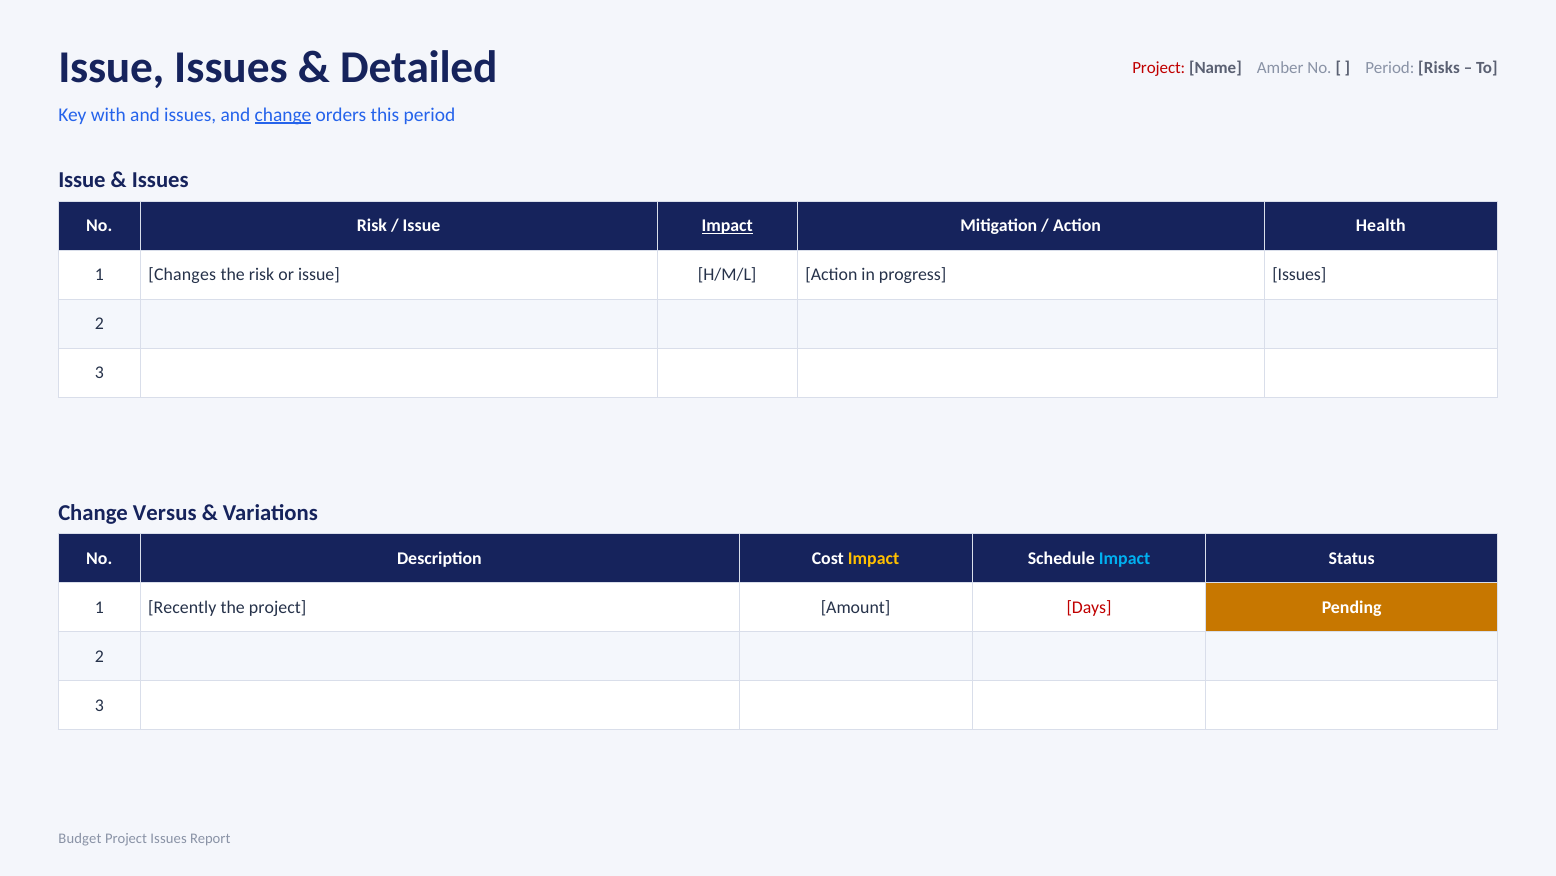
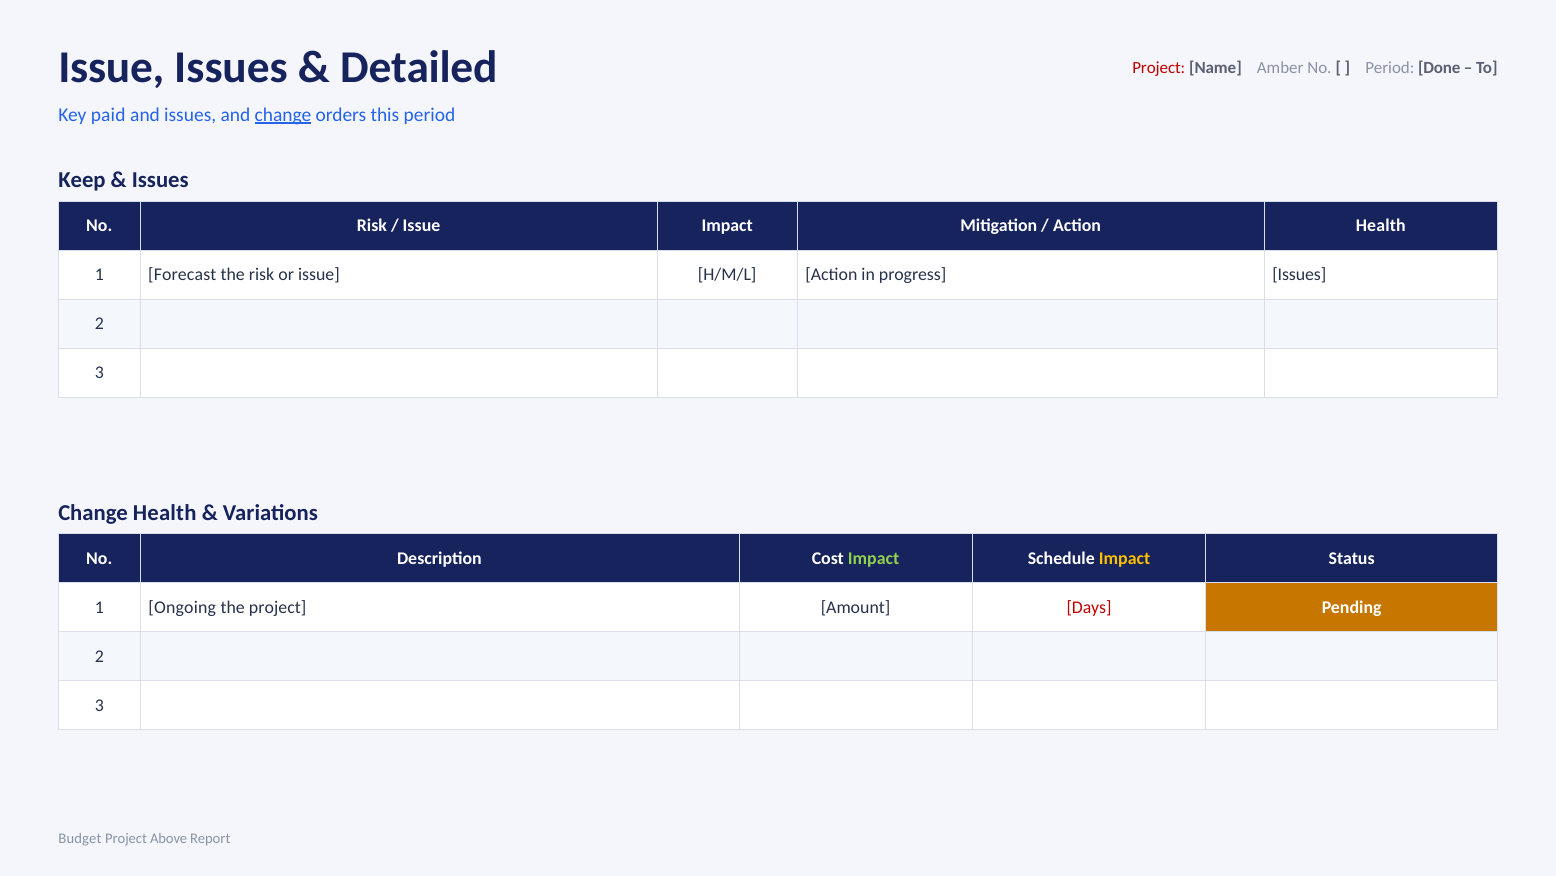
Risks: Risks -> Done
with: with -> paid
Issue at (82, 180): Issue -> Keep
Impact at (727, 226) underline: present -> none
Changes: Changes -> Forecast
Change Versus: Versus -> Health
Impact at (874, 558) colour: yellow -> light green
Impact at (1125, 558) colour: light blue -> yellow
Recently: Recently -> Ongoing
Project Issues: Issues -> Above
